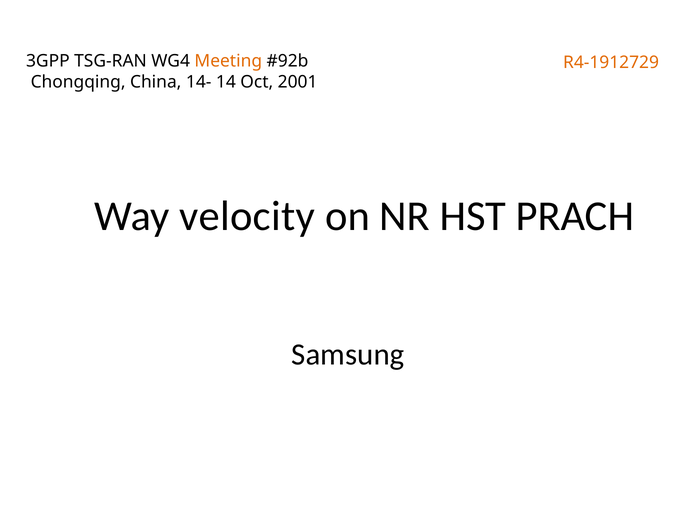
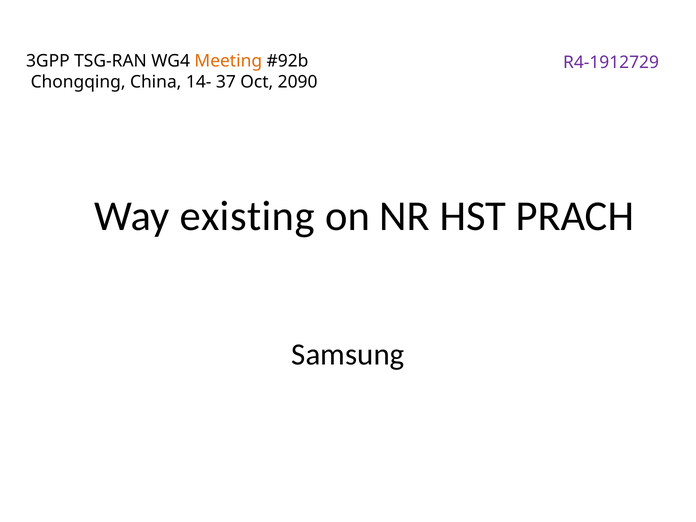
R4-1912729 colour: orange -> purple
14: 14 -> 37
2001: 2001 -> 2090
velocity: velocity -> existing
